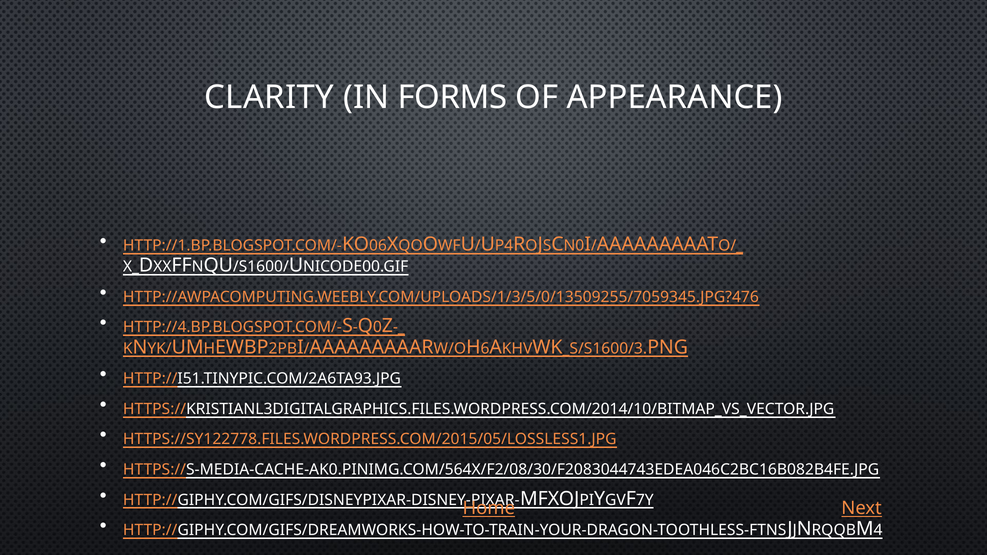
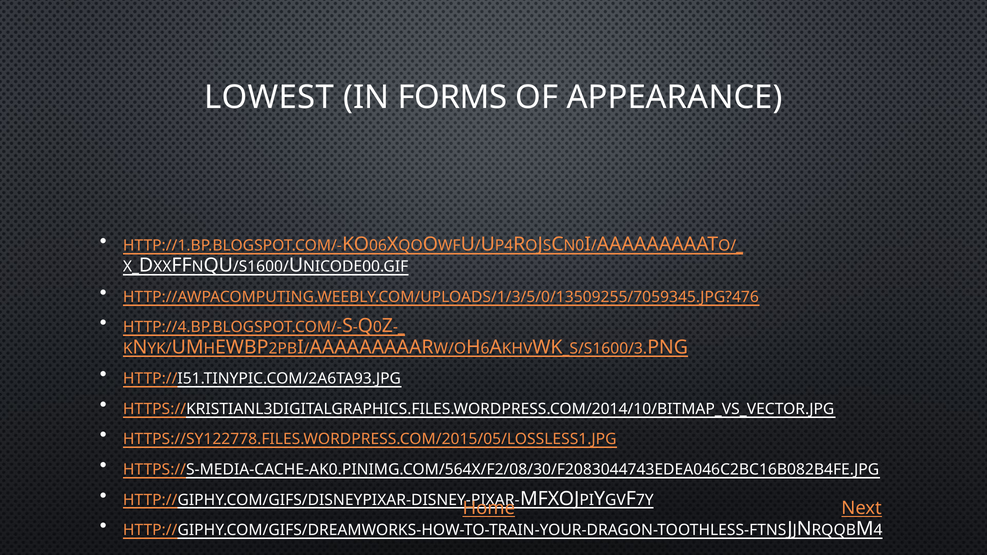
CLARITY: CLARITY -> LOWEST
